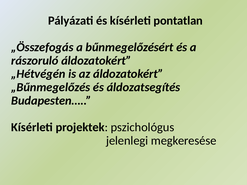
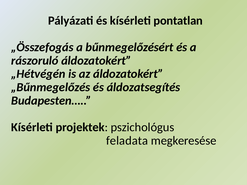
jelenlegi: jelenlegi -> feladata
